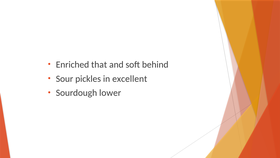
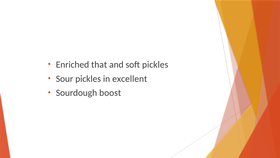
soft behind: behind -> pickles
lower: lower -> boost
